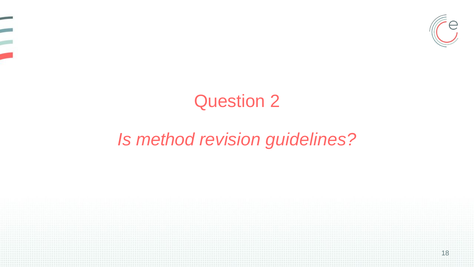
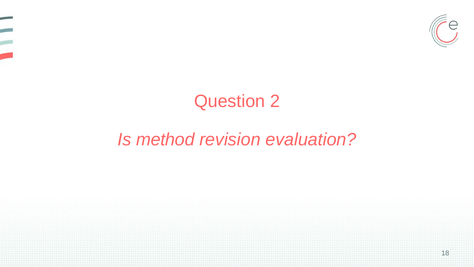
guidelines: guidelines -> evaluation
